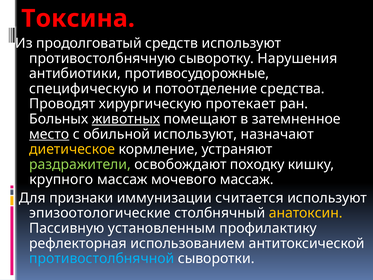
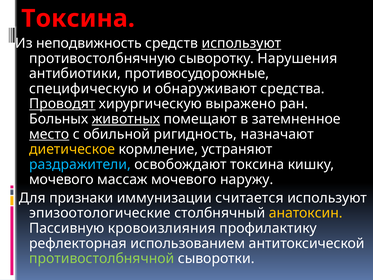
продолговатый: продолговатый -> неподвижность
используют at (241, 43) underline: none -> present
потоотделение: потоотделение -> обнаруживают
Проводят underline: none -> present
протекает: протекает -> выражено
обильной используют: используют -> ригидность
раздражители colour: light green -> light blue
освобождают походку: походку -> токсина
крупного at (61, 179): крупного -> мочевого
мочевого массаж: массаж -> наружу
установленным: установленным -> кровоизлияния
противостолбнячной colour: light blue -> light green
